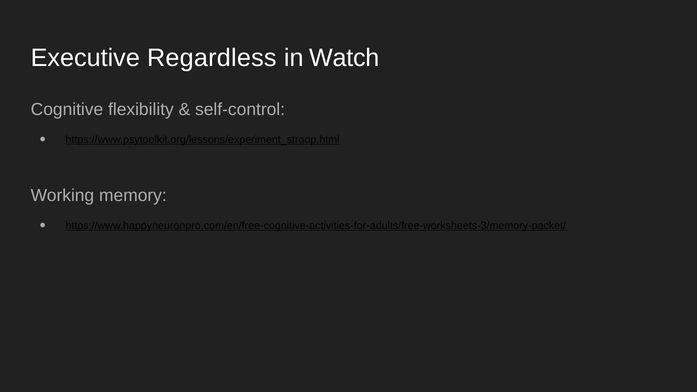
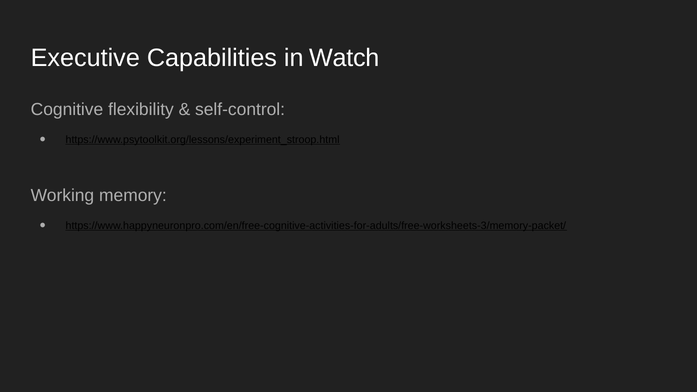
Regardless: Regardless -> Capabilities
